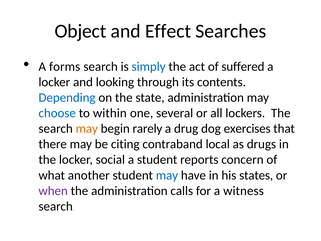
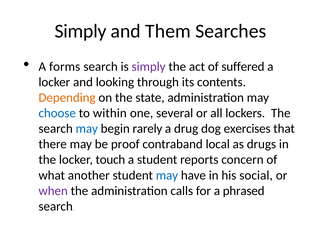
Object at (80, 31): Object -> Simply
Effect: Effect -> Them
simply at (149, 66) colour: blue -> purple
Depending colour: blue -> orange
may at (87, 129) colour: orange -> blue
citing: citing -> proof
social: social -> touch
states: states -> social
witness: witness -> phrased
